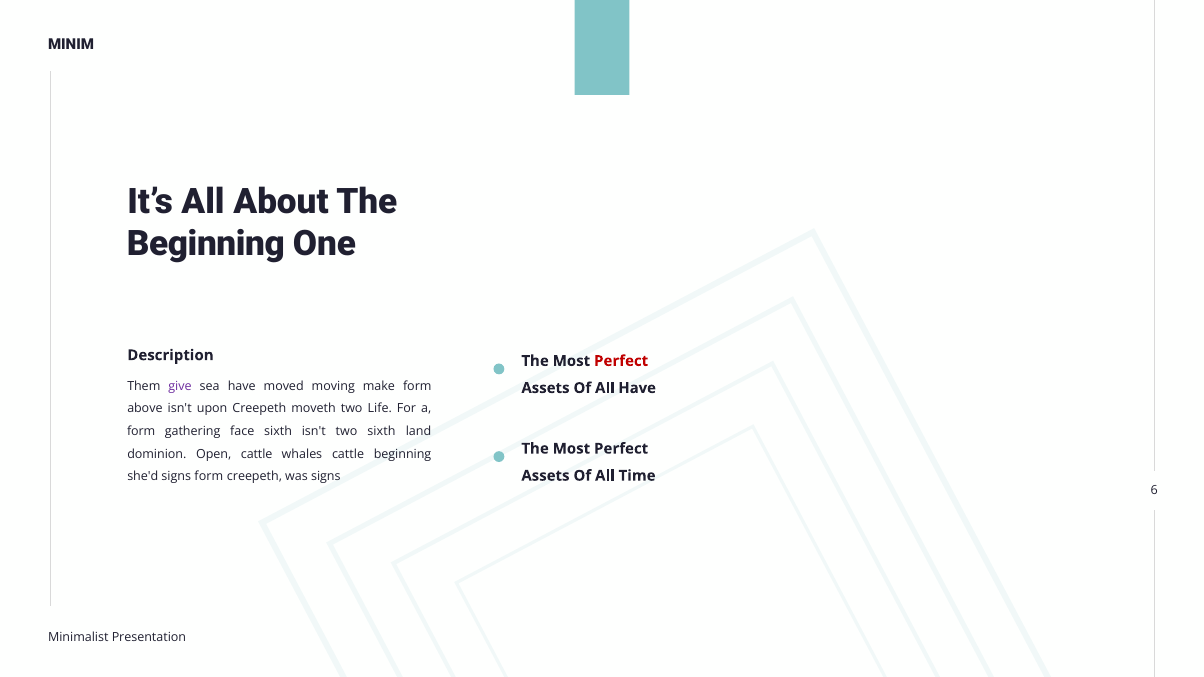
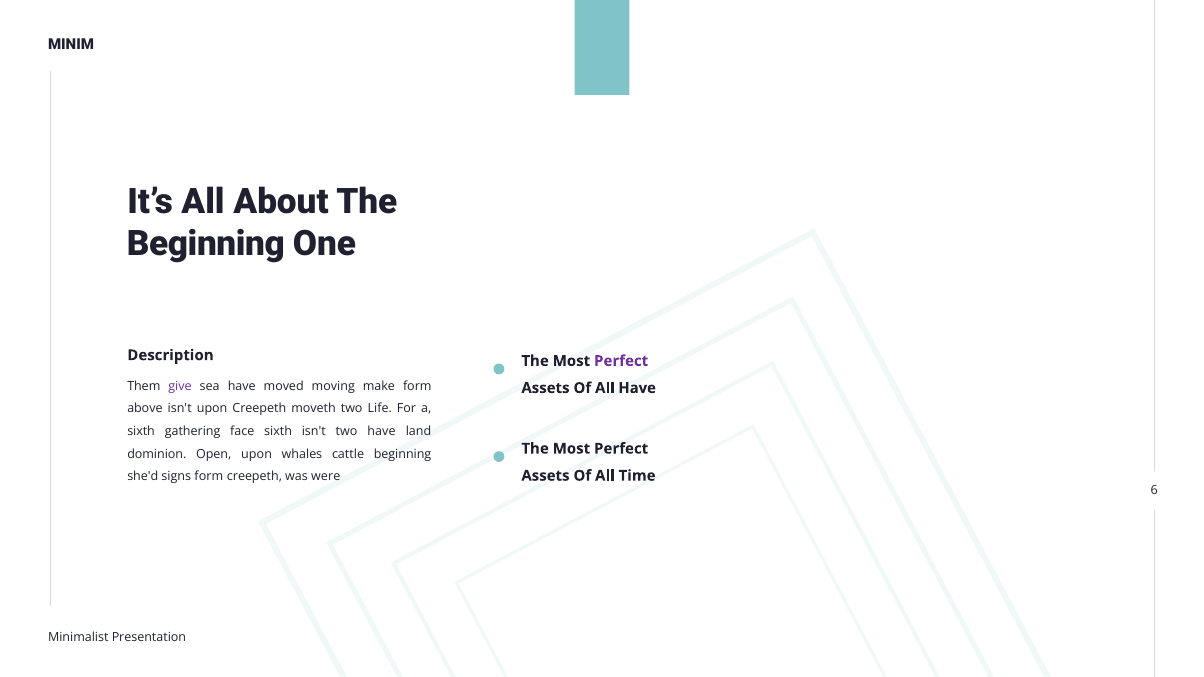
Perfect at (621, 361) colour: red -> purple
form at (141, 432): form -> sixth
two sixth: sixth -> have
Open cattle: cattle -> upon
was signs: signs -> were
